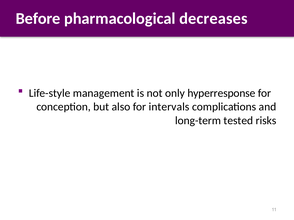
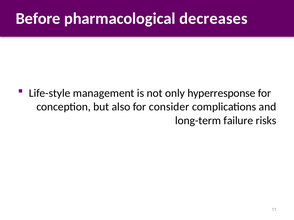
intervals: intervals -> consider
tested: tested -> failure
